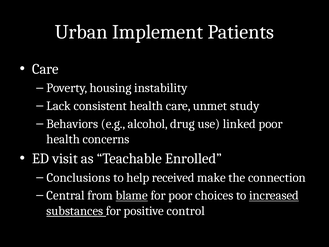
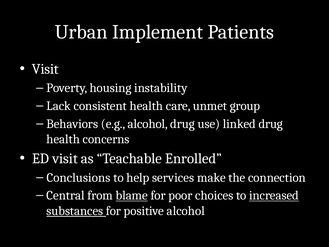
Care at (45, 69): Care -> Visit
study: study -> group
linked poor: poor -> drug
received: received -> services
positive control: control -> alcohol
